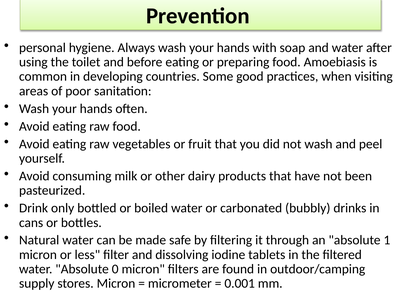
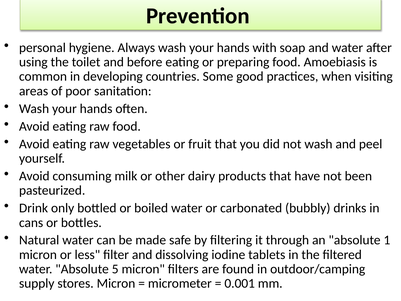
0: 0 -> 5
